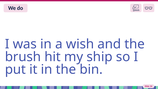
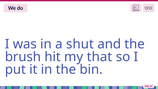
wish: wish -> shut
ship: ship -> that
